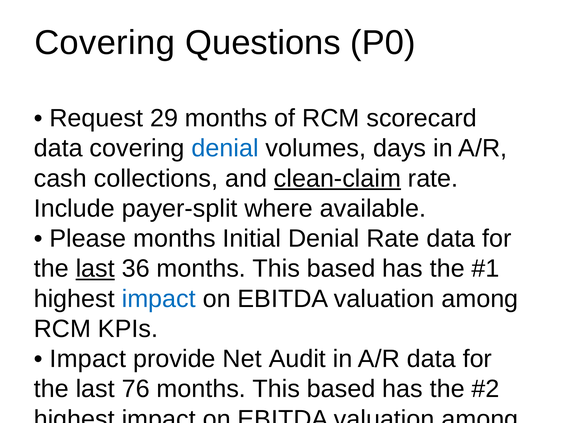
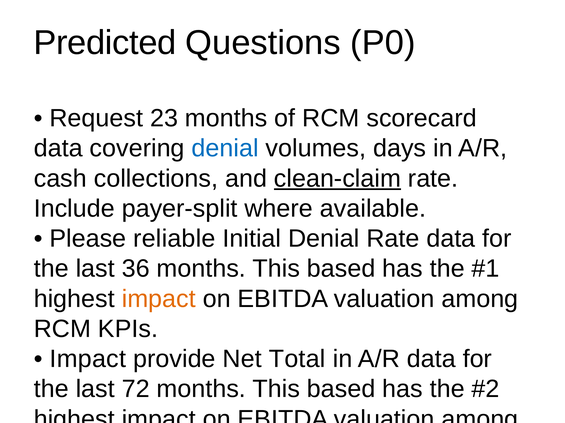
Covering at (105, 43): Covering -> Predicted
29: 29 -> 23
Please months: months -> reliable
last at (95, 269) underline: present -> none
impact at (159, 299) colour: blue -> orange
Audit: Audit -> Total
76: 76 -> 72
